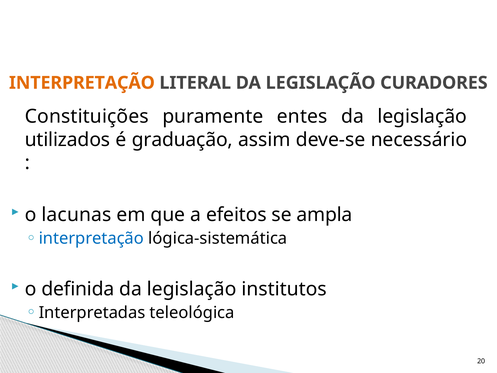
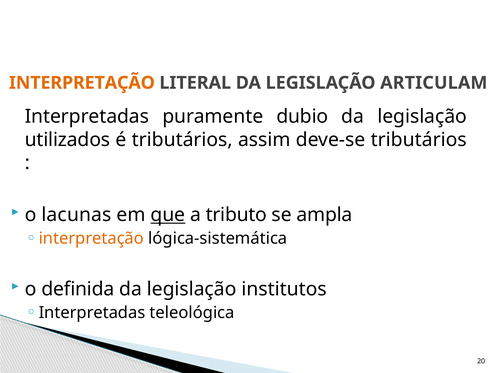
CURADORES: CURADORES -> ARTICULAM
Constituições at (87, 116): Constituições -> Interpretadas
entes: entes -> dubio
é graduação: graduação -> tributários
deve-se necessário: necessário -> tributários
que underline: none -> present
efeitos: efeitos -> tributo
interpretação at (91, 238) colour: blue -> orange
